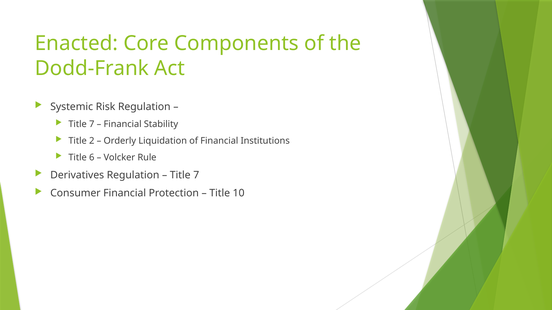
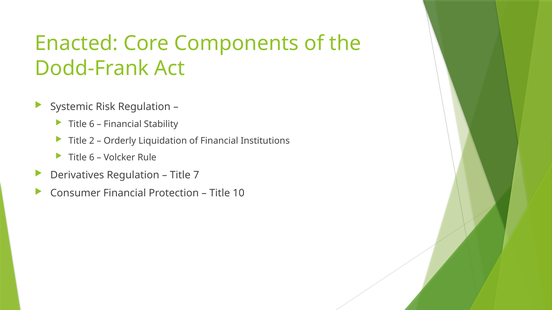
7 at (92, 124): 7 -> 6
